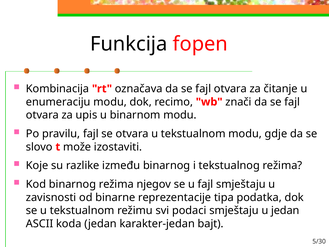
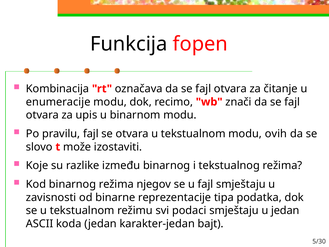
enumeraciju: enumeraciju -> enumeracije
gdje: gdje -> ovih
